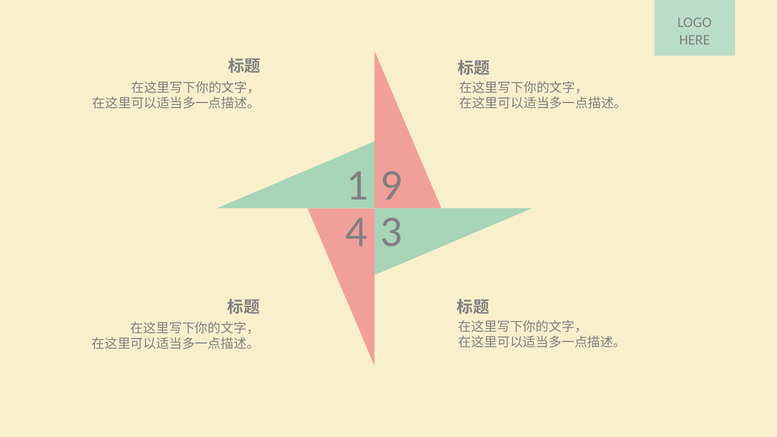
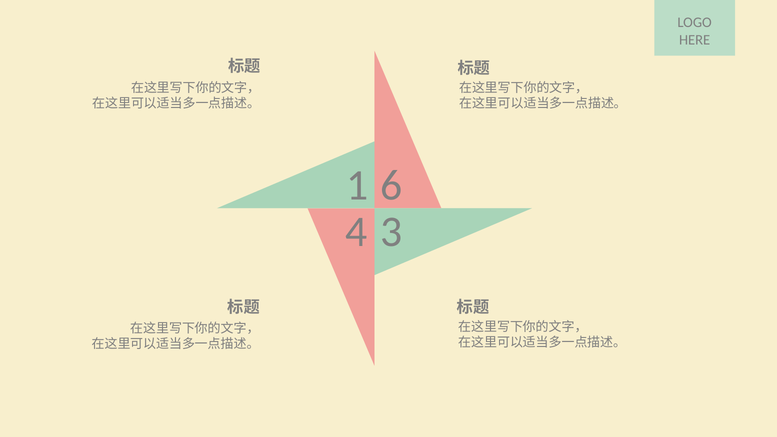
9: 9 -> 6
